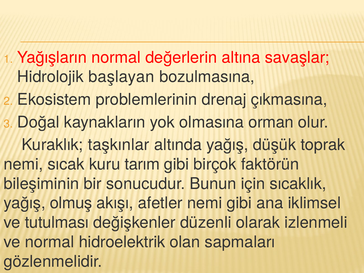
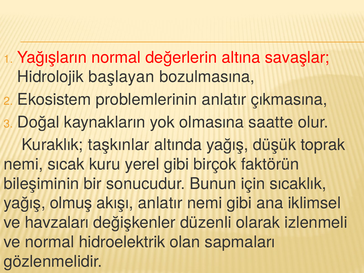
problemlerinin drenaj: drenaj -> anlatır
orman: orman -> saatte
tarım: tarım -> yerel
akışı afetler: afetler -> anlatır
tutulması: tutulması -> havzaları
